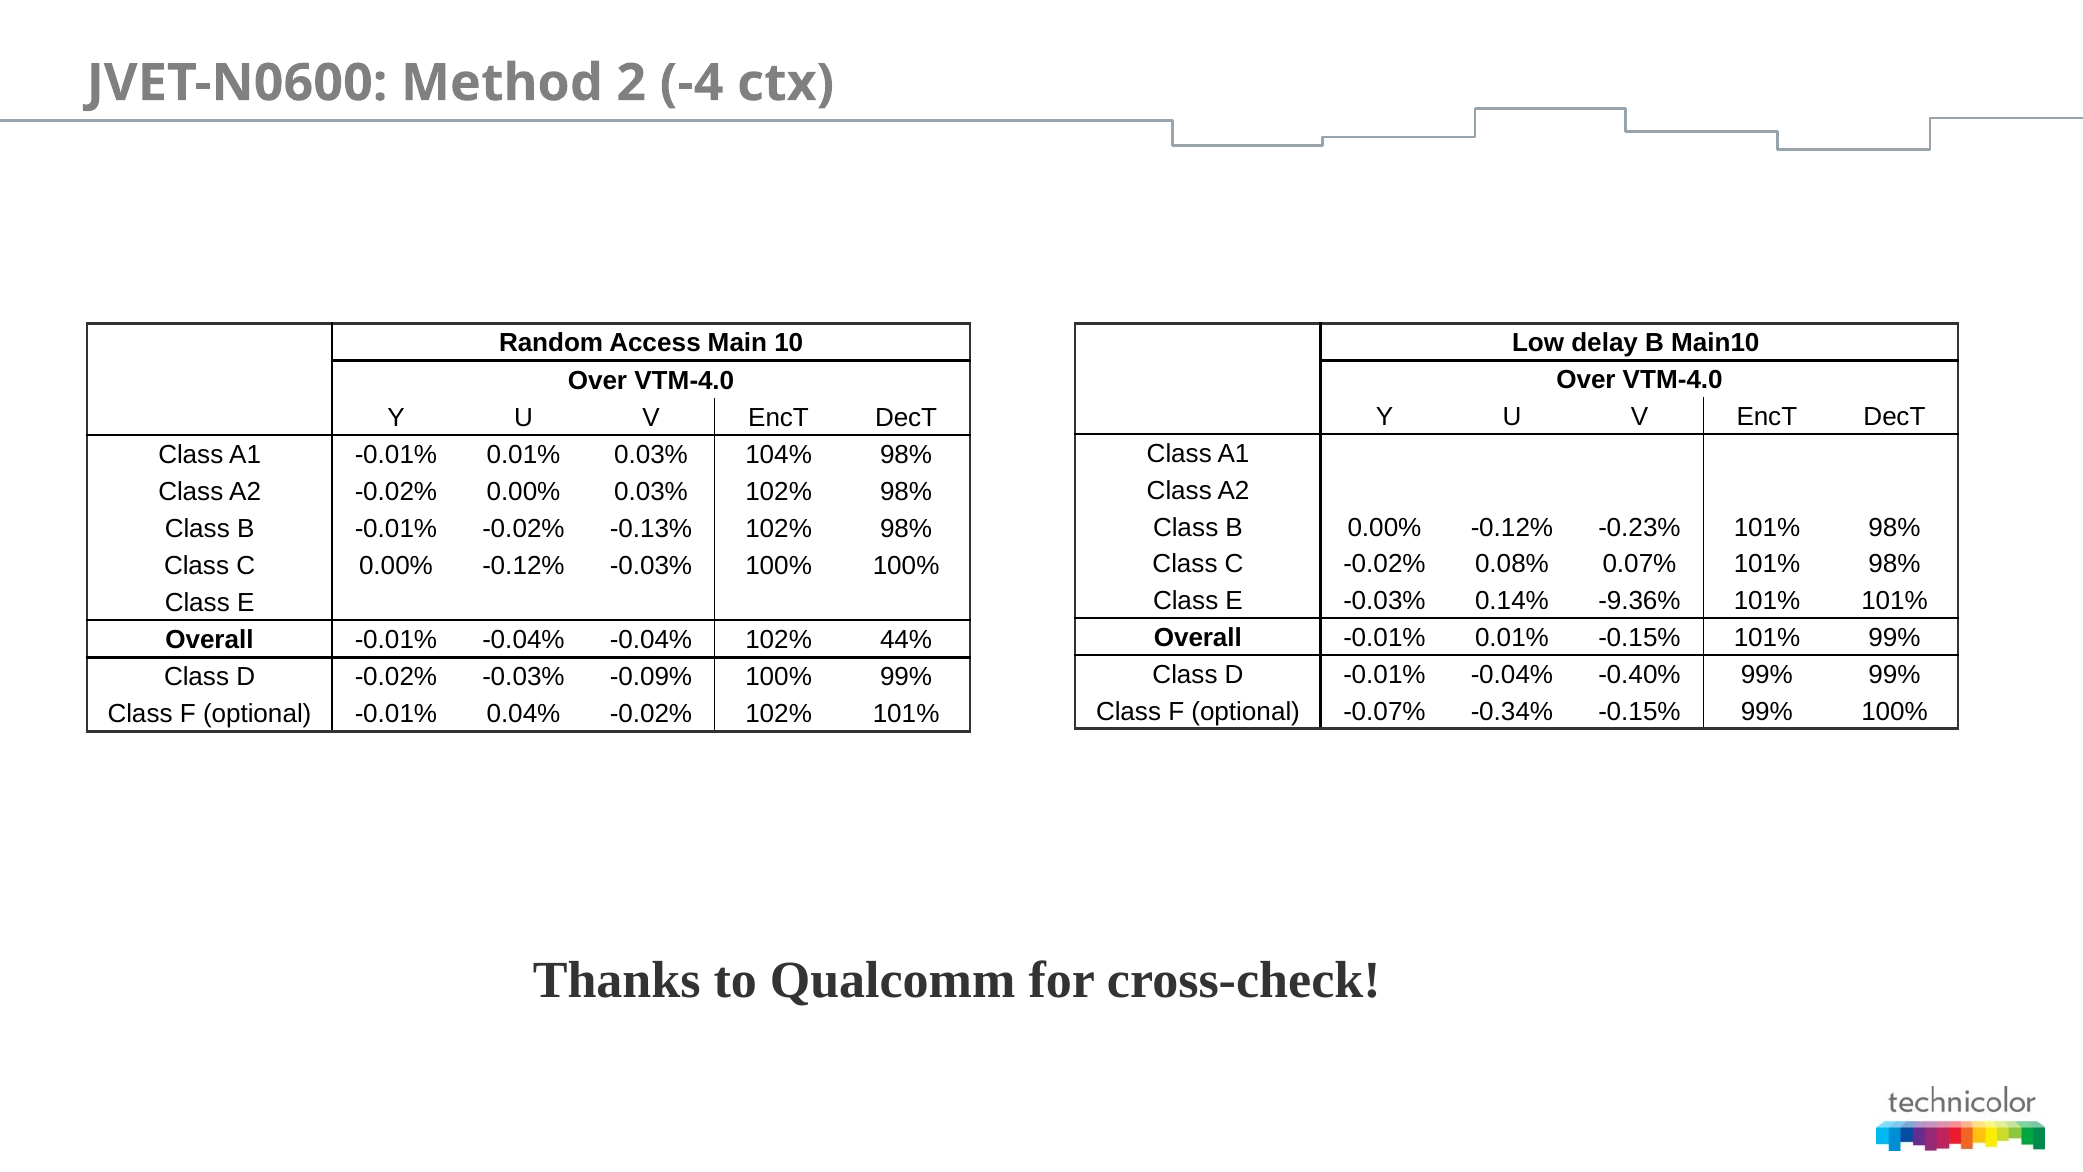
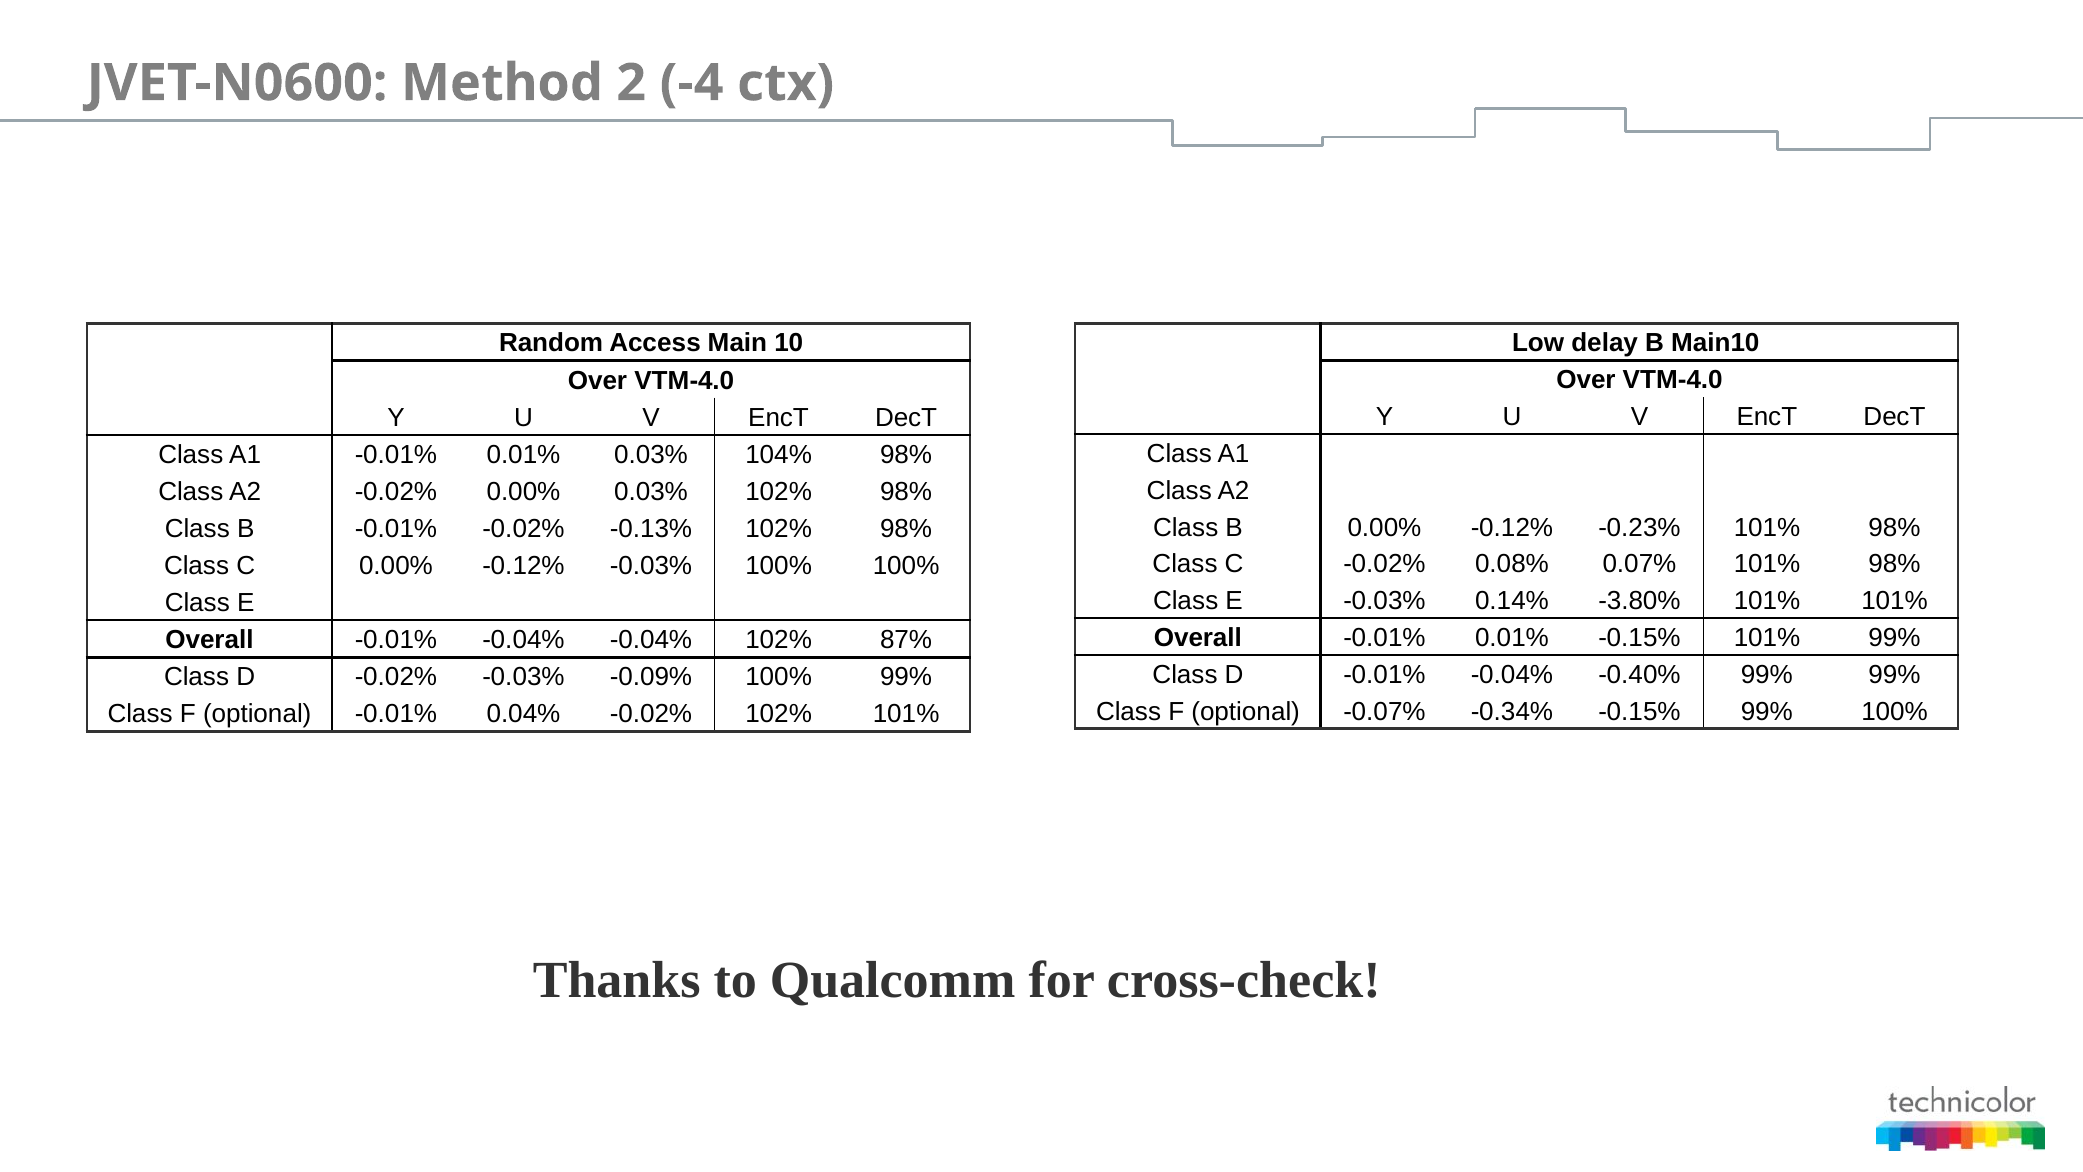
-9.36%: -9.36% -> -3.80%
44%: 44% -> 87%
